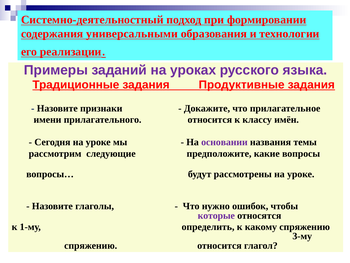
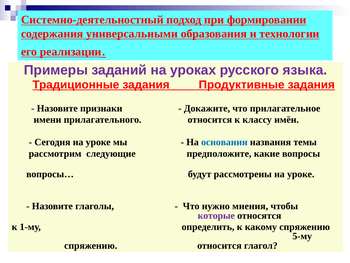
основании colour: purple -> blue
ошибок: ошибок -> мнения
3-му: 3-му -> 5-му
